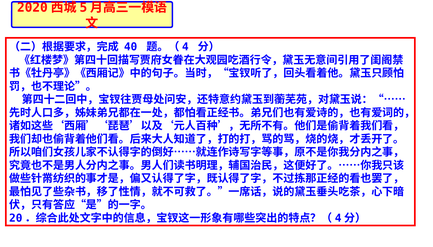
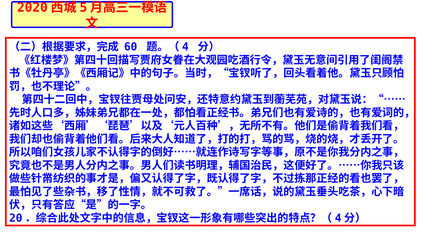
40: 40 -> 60
